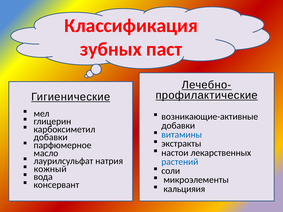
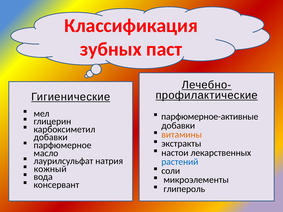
возникающие-активные: возникающие-активные -> парфюмерное-активные
витамины colour: blue -> orange
кальцияия: кальцияия -> глипероль
